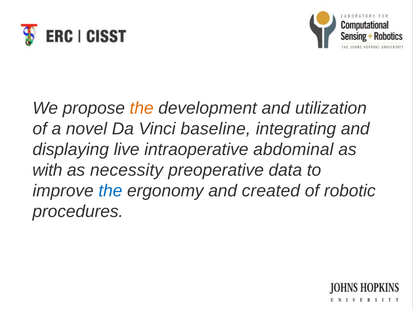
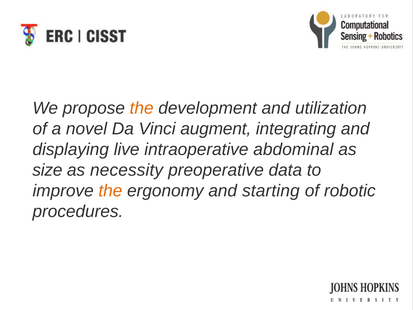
baseline: baseline -> augment
with: with -> size
the at (110, 191) colour: blue -> orange
created: created -> starting
